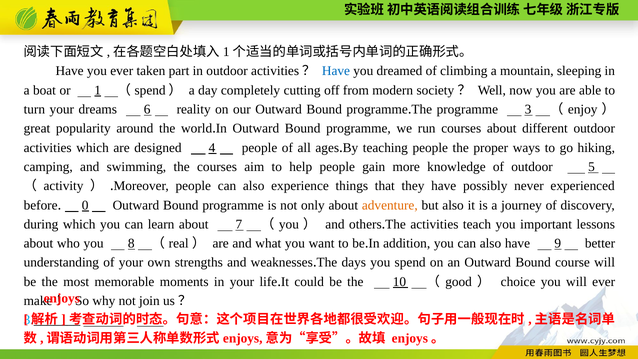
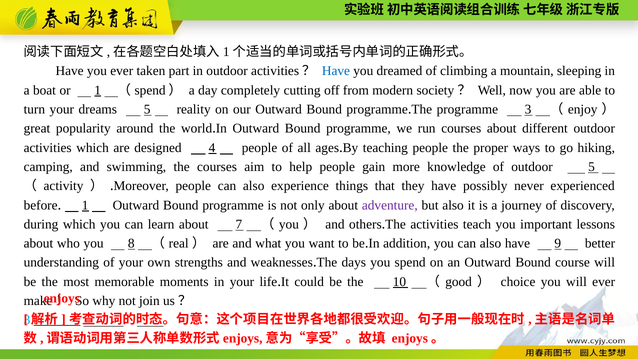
dreams 6: 6 -> 5
0 at (85, 205): 0 -> 1
adventure colour: orange -> purple
